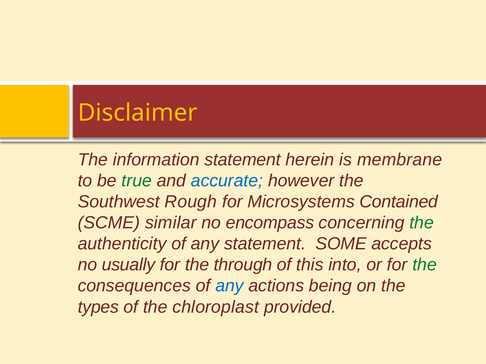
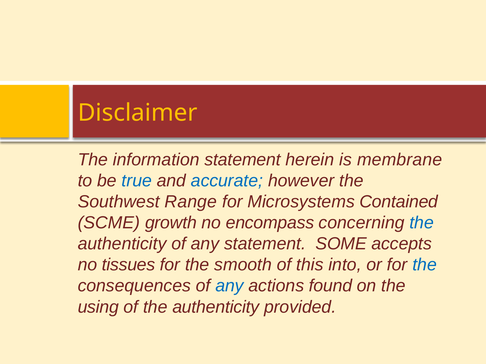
true colour: green -> blue
Rough: Rough -> Range
similar: similar -> growth
the at (422, 223) colour: green -> blue
usually: usually -> tissues
through: through -> smooth
the at (425, 265) colour: green -> blue
being: being -> found
types: types -> using
of the chloroplast: chloroplast -> authenticity
